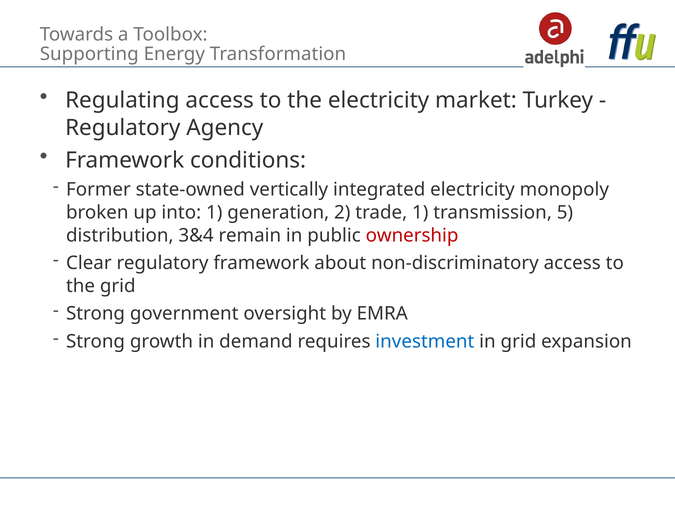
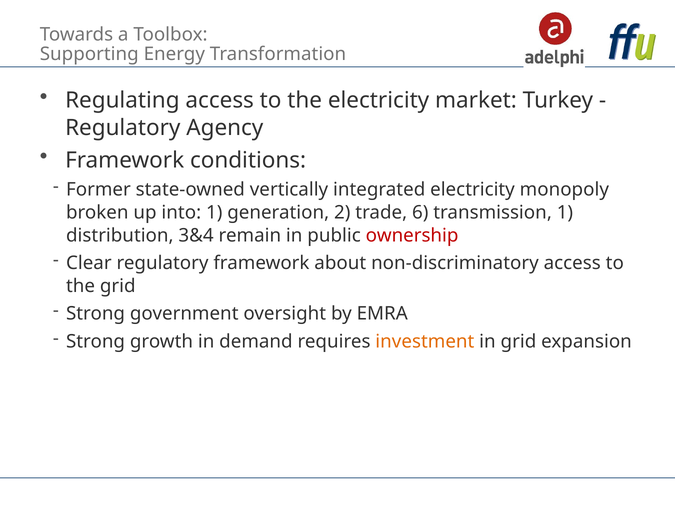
trade 1: 1 -> 6
transmission 5: 5 -> 1
investment colour: blue -> orange
